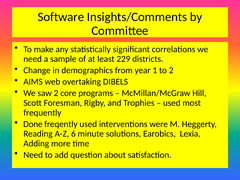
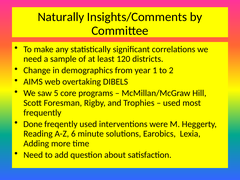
Software: Software -> Naturally
229: 229 -> 120
saw 2: 2 -> 5
